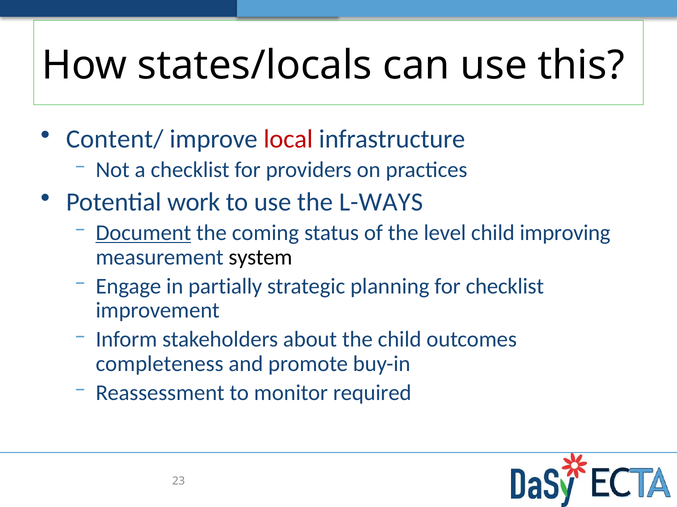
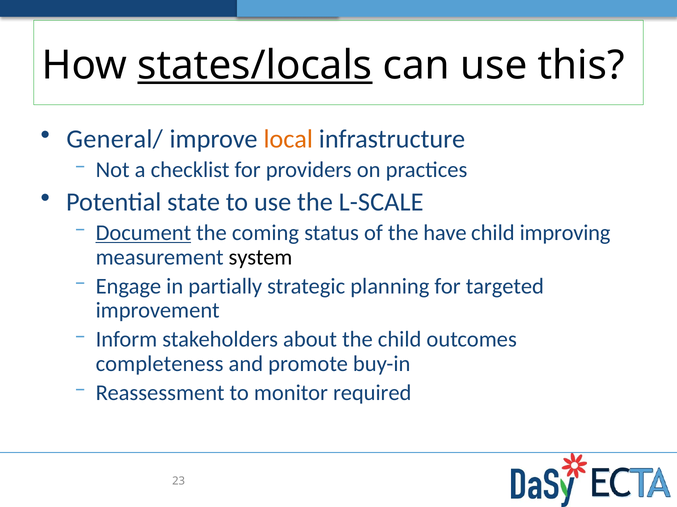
states/locals underline: none -> present
Content/: Content/ -> General/
local colour: red -> orange
work: work -> state
L-WAYS: L-WAYS -> L-SCALE
level: level -> have
for checklist: checklist -> targeted
